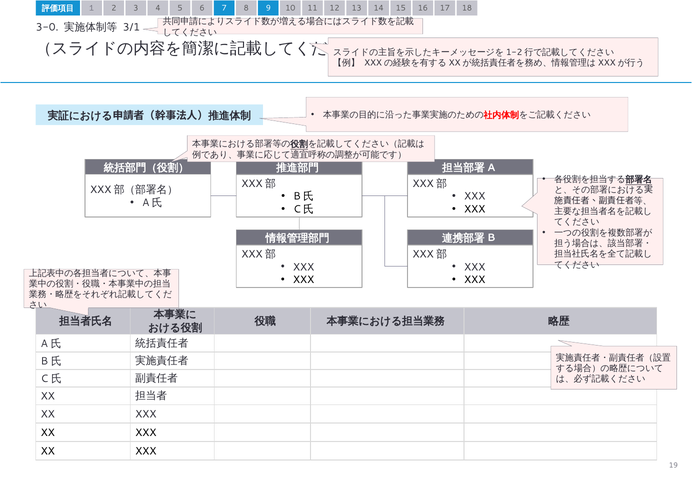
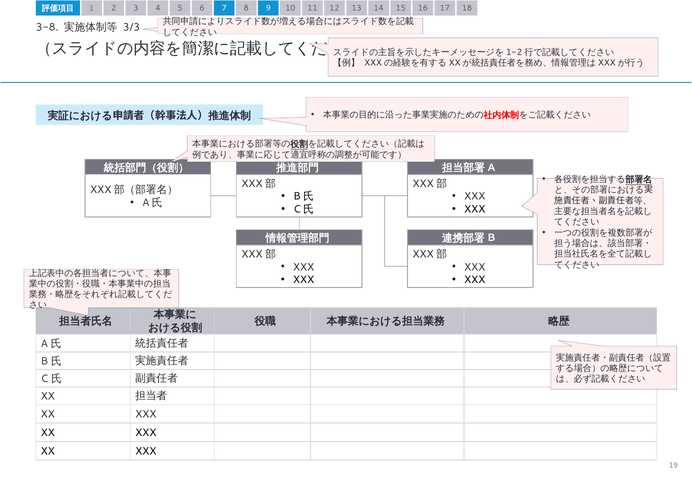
3-0: 3-0 -> 3-8
3/1: 3/1 -> 3/3
